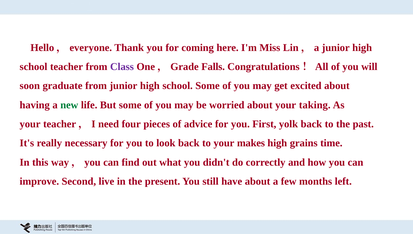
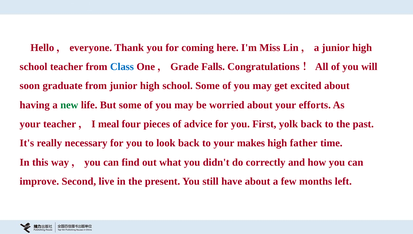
Class colour: purple -> blue
taking: taking -> efforts
need: need -> meal
grains: grains -> father
